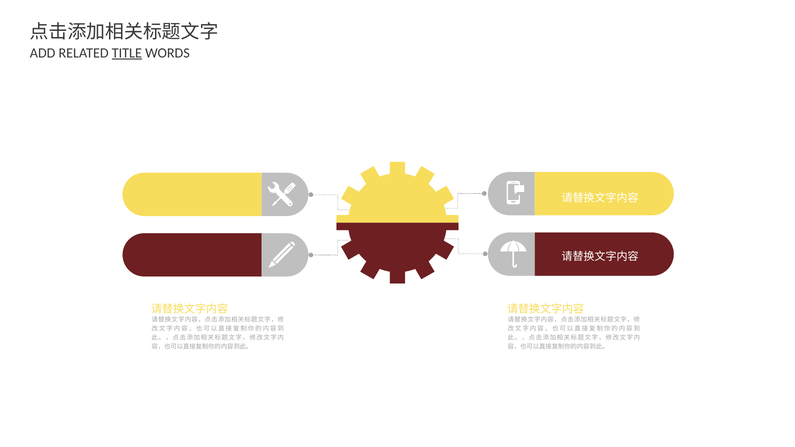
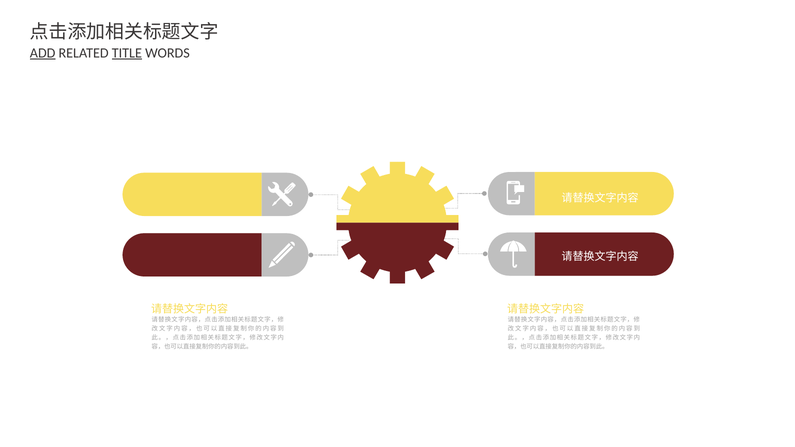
ADD underline: none -> present
